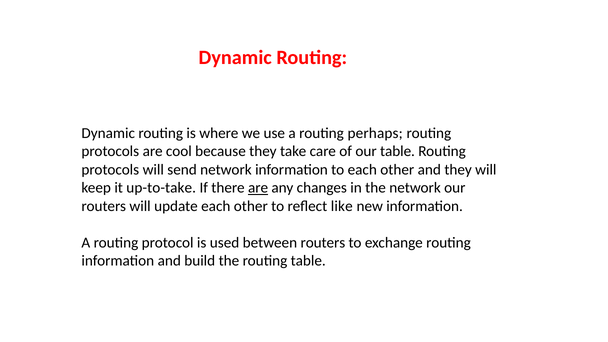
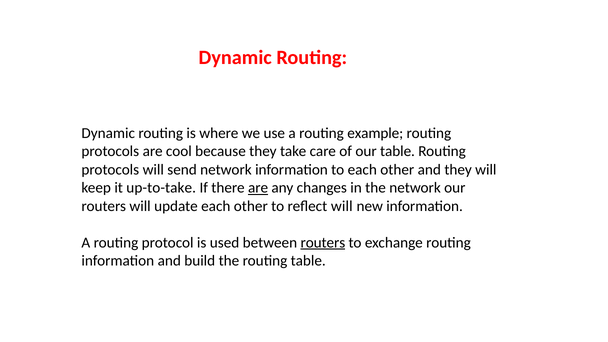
perhaps: perhaps -> example
reflect like: like -> will
routers at (323, 243) underline: none -> present
